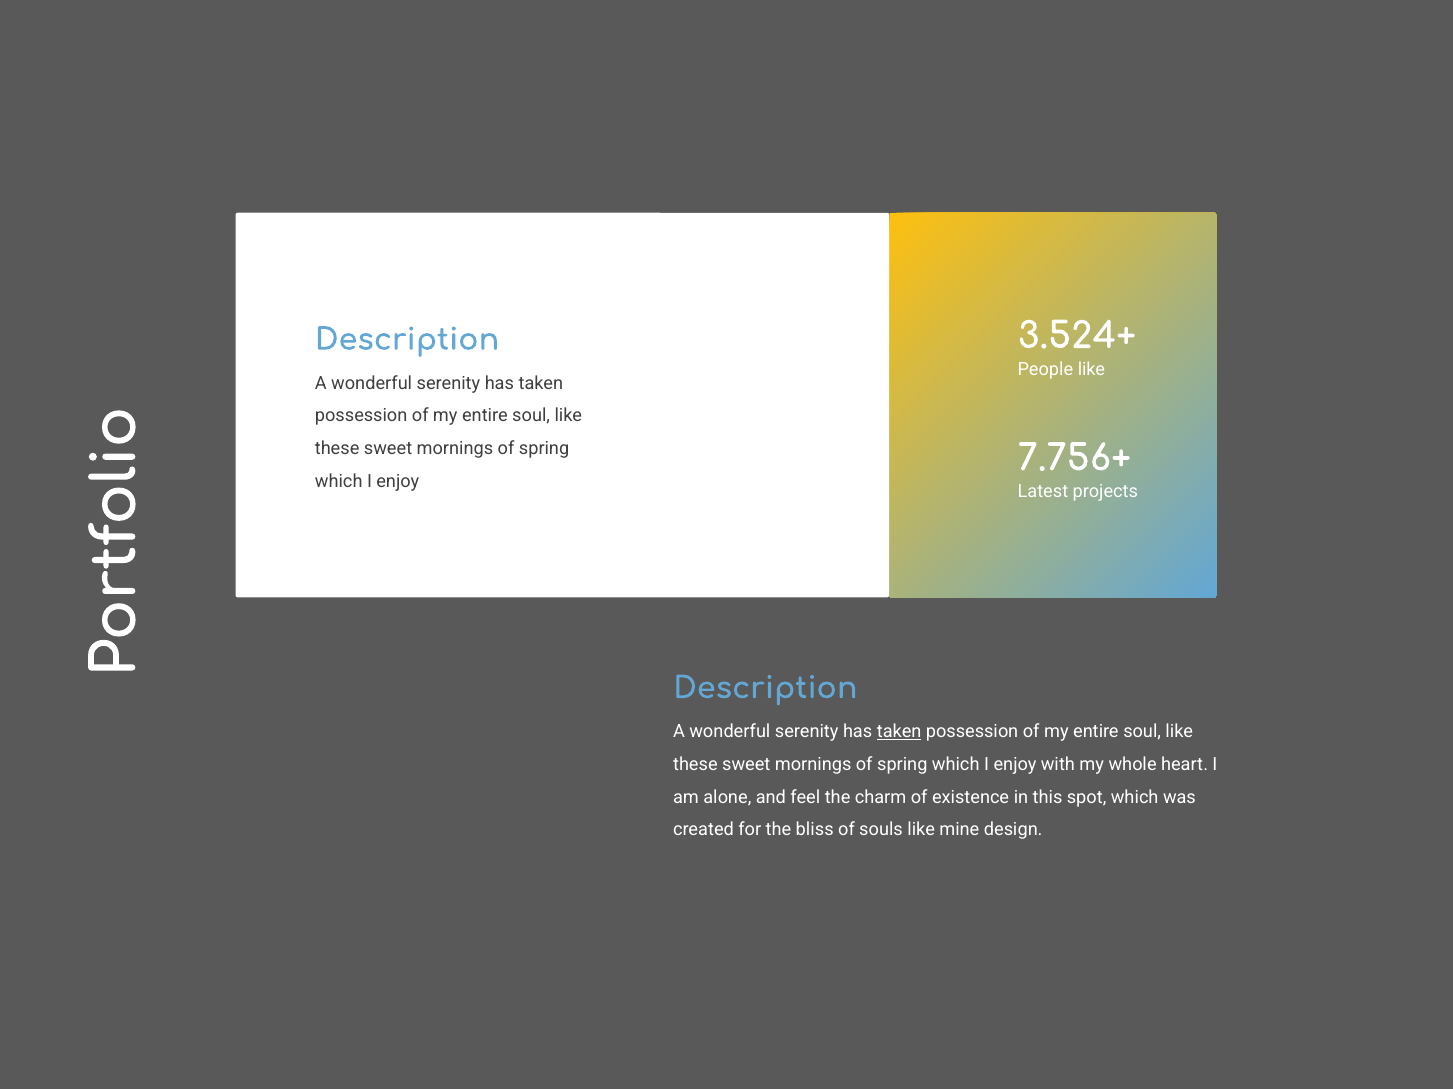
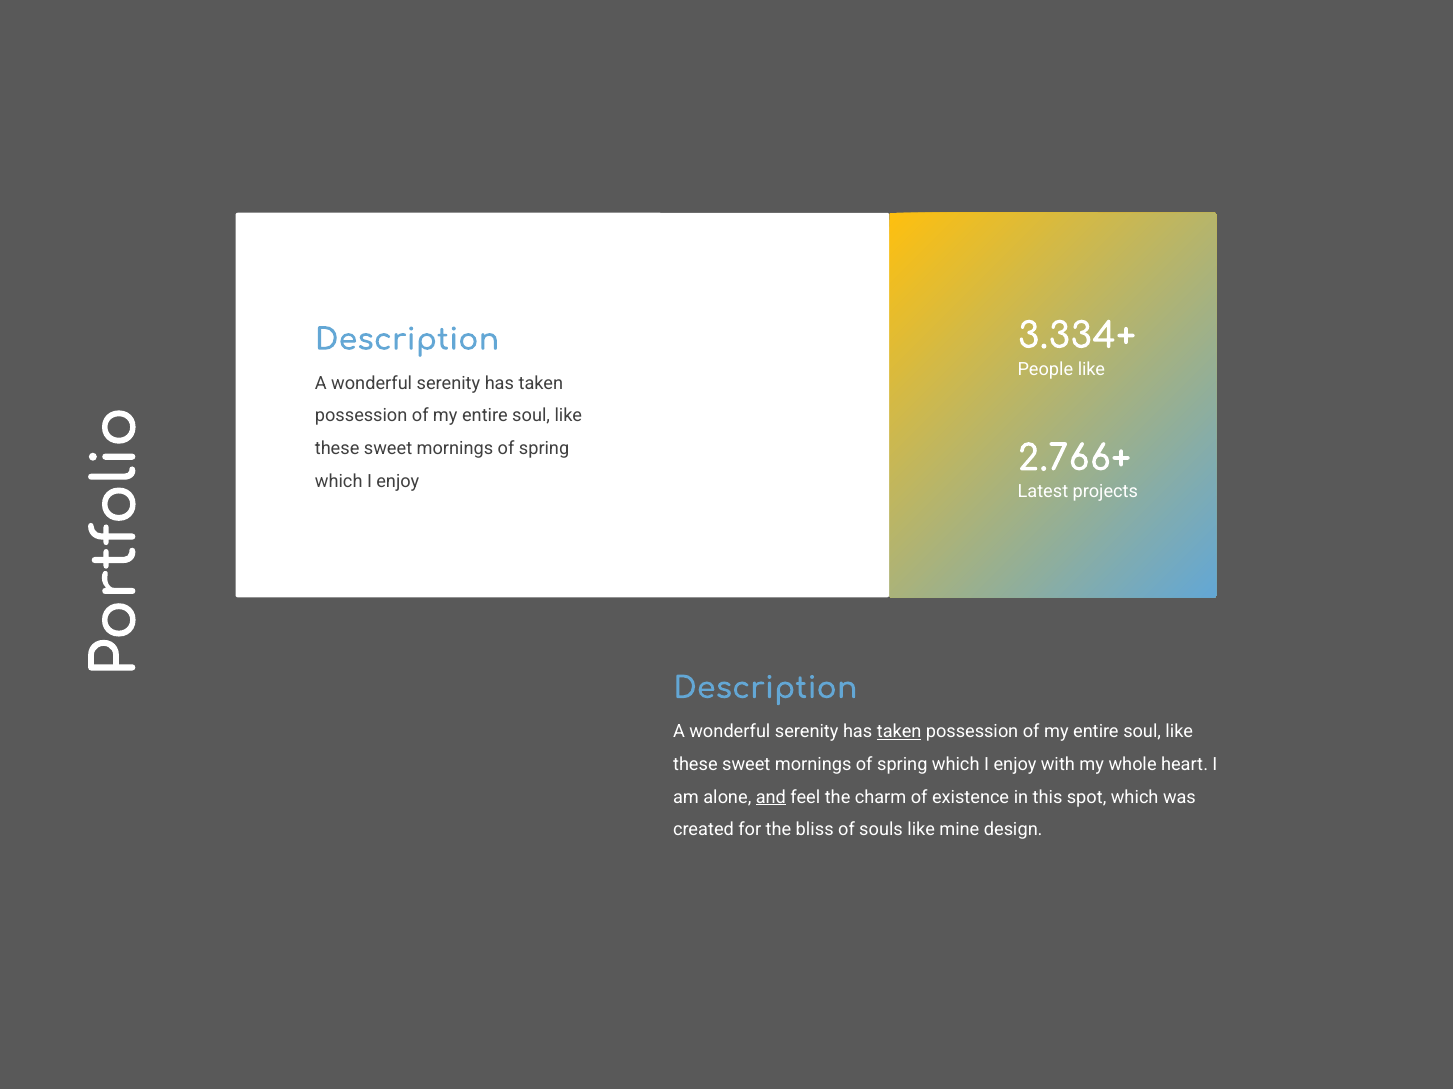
3.524+: 3.524+ -> 3.334+
7.756+: 7.756+ -> 2.766+
and underline: none -> present
